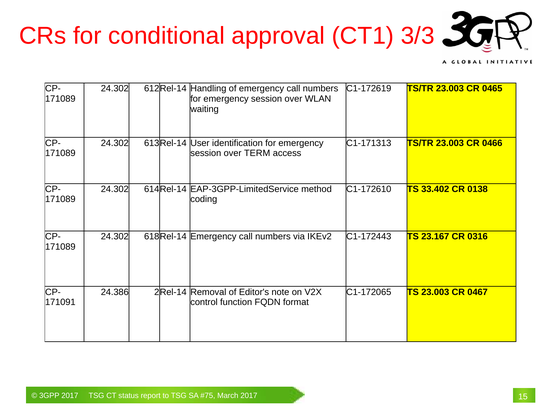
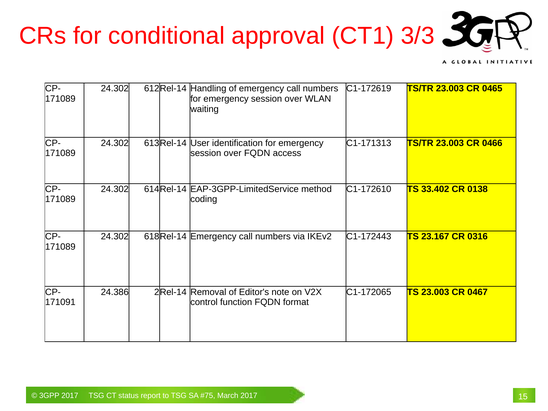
over TERM: TERM -> FQDN
